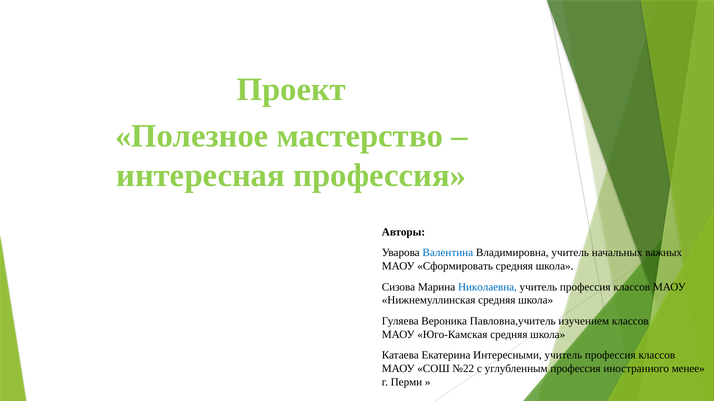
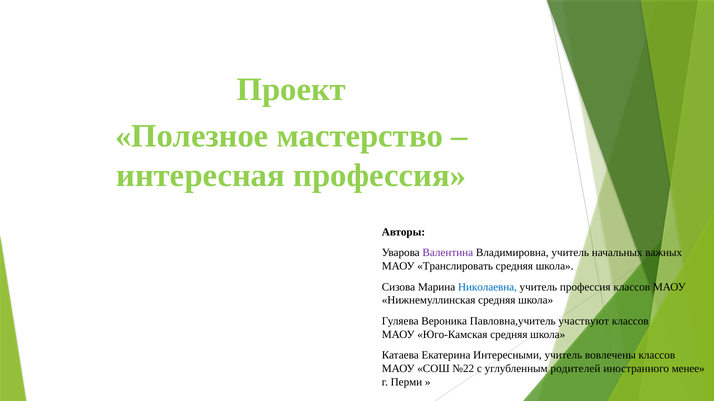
Валентина colour: blue -> purple
Сформировать: Сформировать -> Транслировать
изучением: изучением -> участвуют
профессия at (610, 356): профессия -> вовлечены
углубленным профессия: профессия -> родителей
